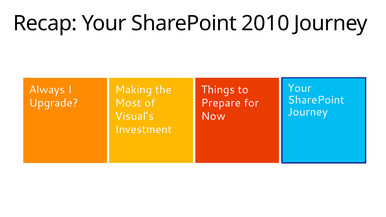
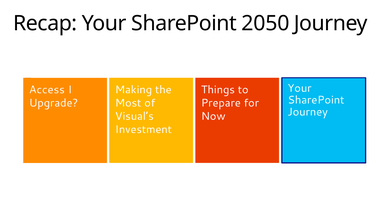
2010: 2010 -> 2050
Always: Always -> Access
